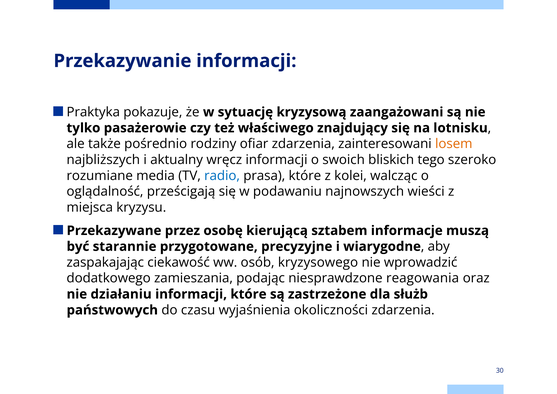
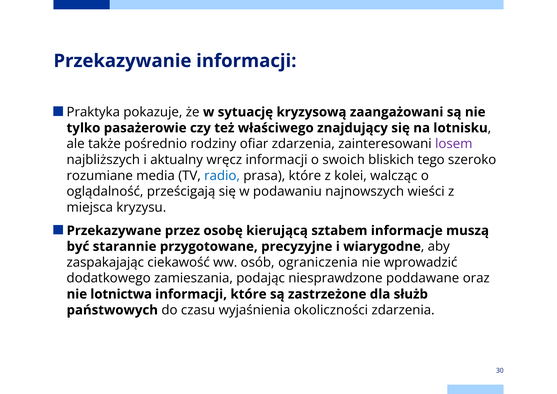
losem colour: orange -> purple
kryzysowego: kryzysowego -> ograniczenia
reagowania: reagowania -> poddawane
działaniu: działaniu -> lotnictwa
